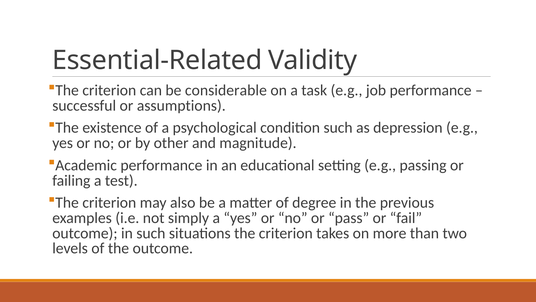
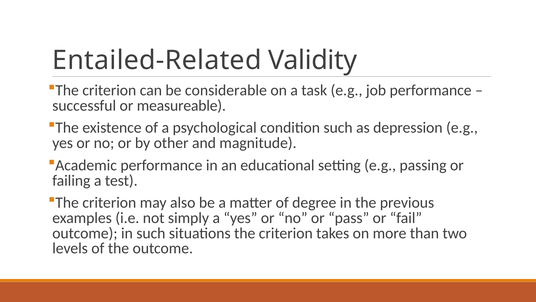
Essential-Related: Essential-Related -> Entailed-Related
assumptions: assumptions -> measureable
